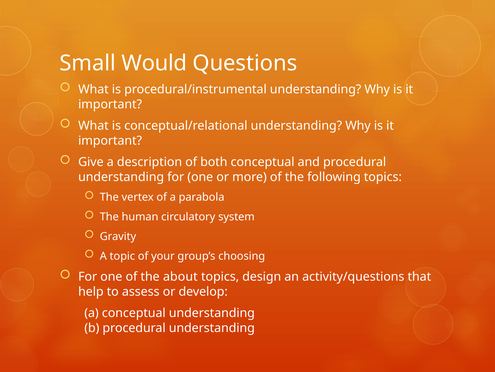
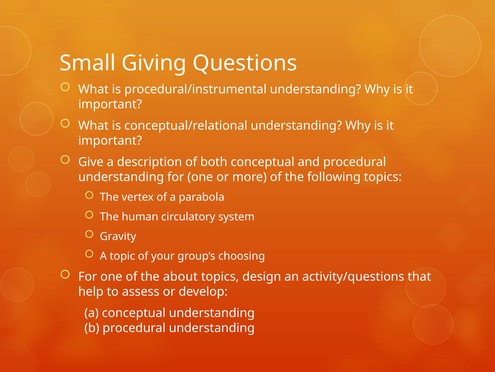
Would: Would -> Giving
